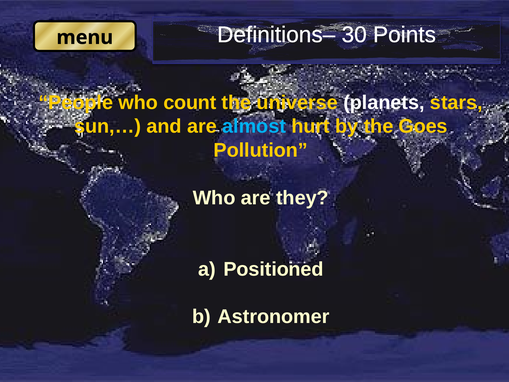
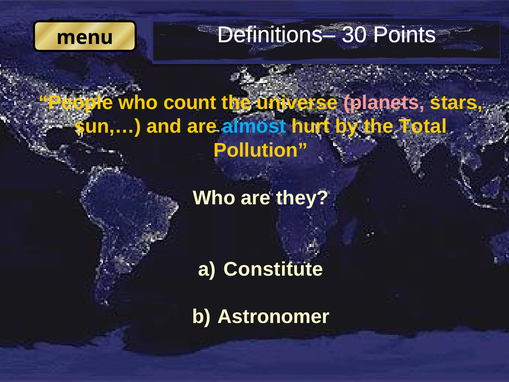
planets colour: white -> pink
Goes: Goes -> Total
Positioned: Positioned -> Constitute
